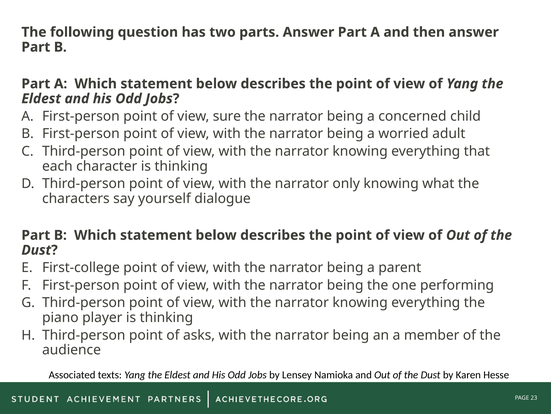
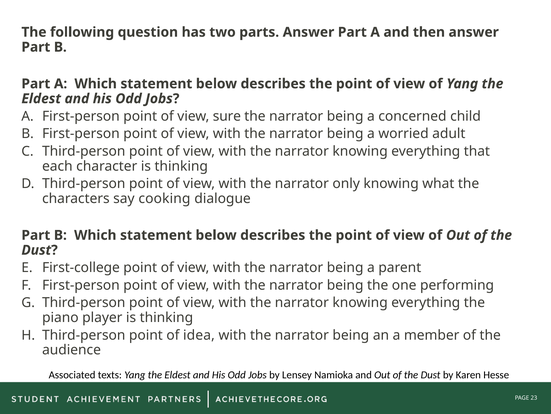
yourself: yourself -> cooking
asks: asks -> idea
